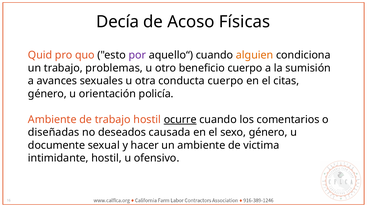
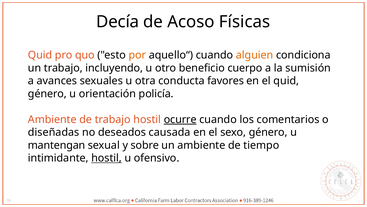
por colour: purple -> orange
problemas: problemas -> incluyendo
conducta cuerpo: cuerpo -> favores
el citas: citas -> quid
documente: documente -> mantengan
hacer: hacer -> sobre
victima: victima -> tiempo
hostil at (107, 158) underline: none -> present
